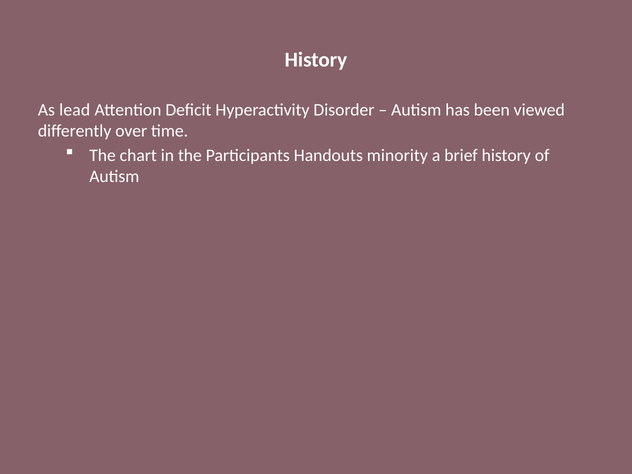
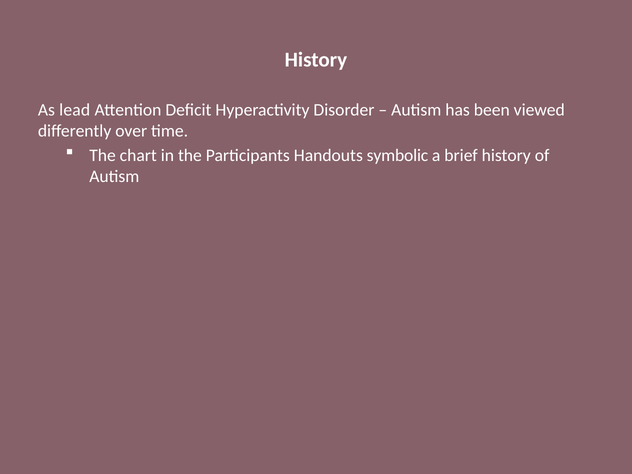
minority: minority -> symbolic
